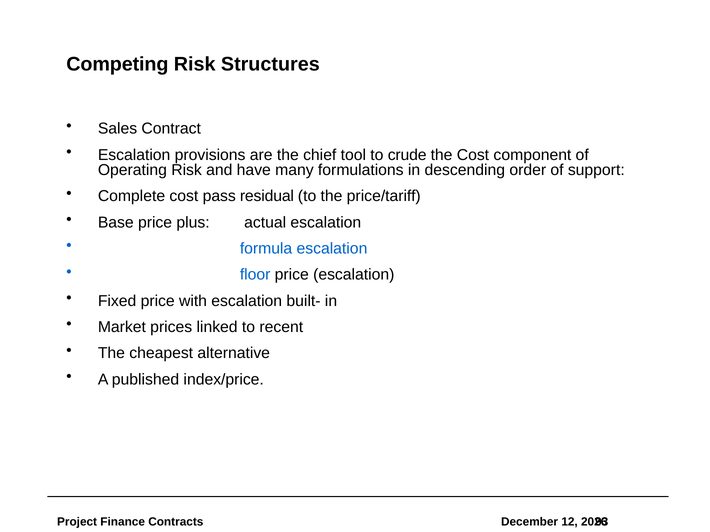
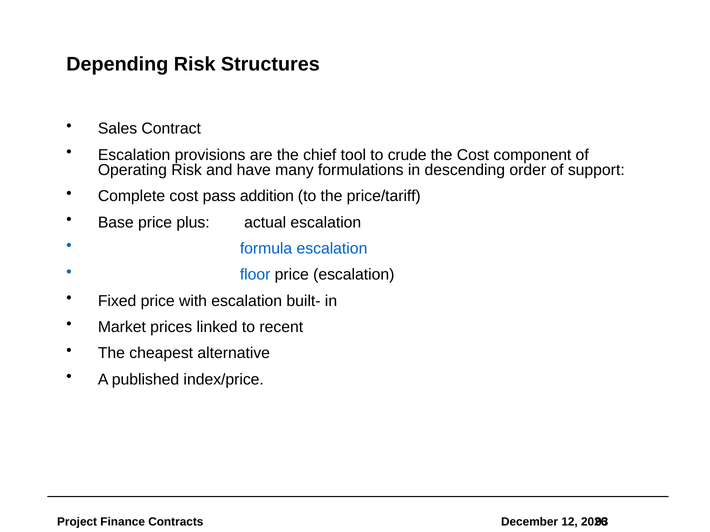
Competing: Competing -> Depending
residual: residual -> addition
